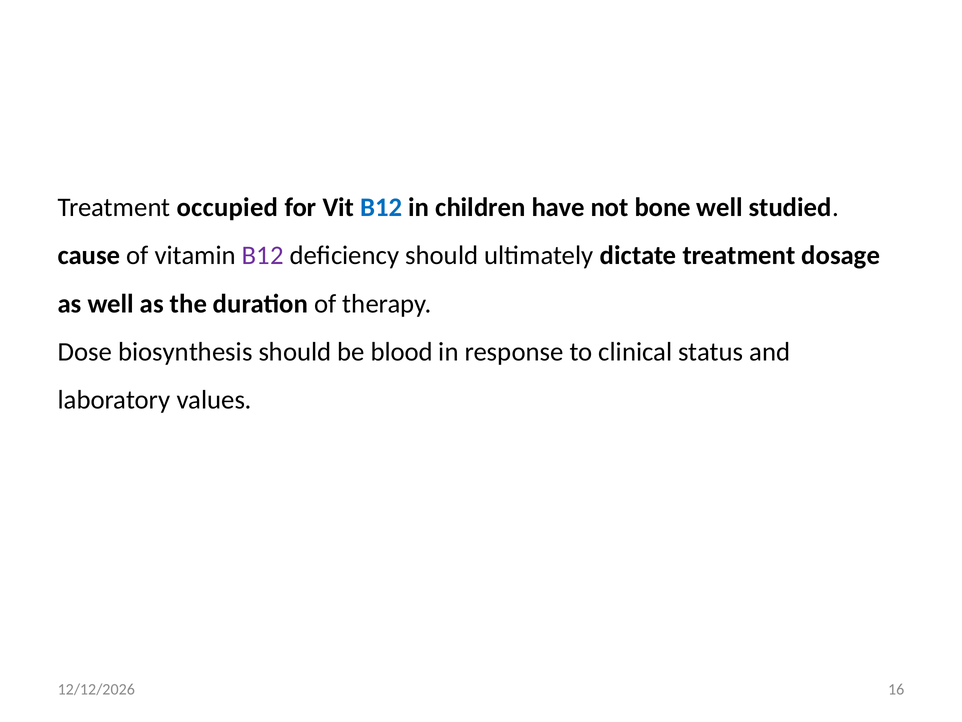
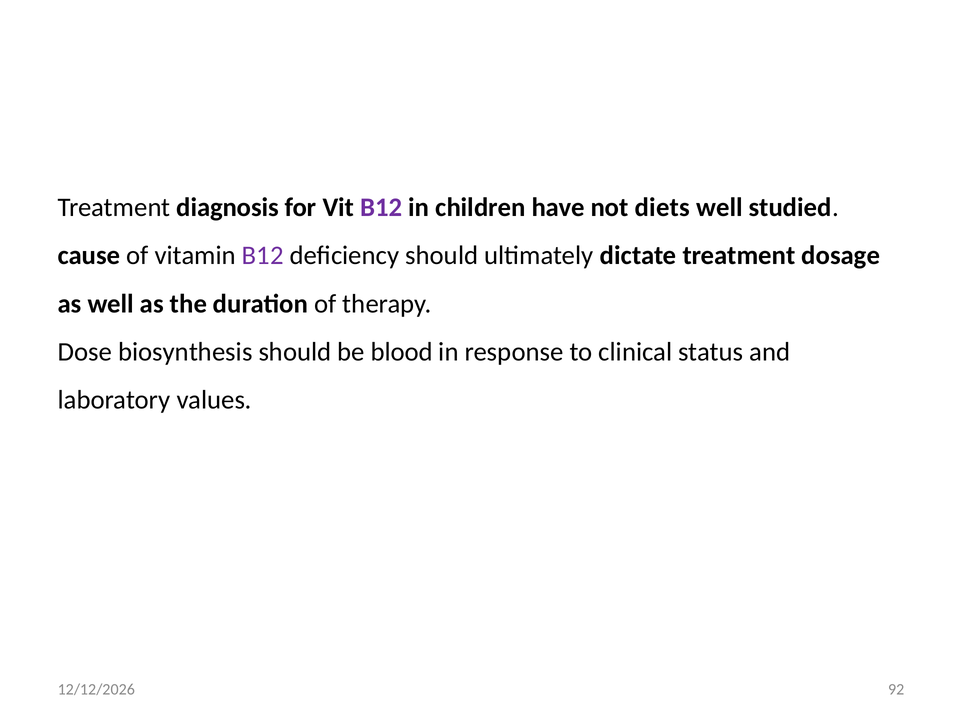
occupied: occupied -> diagnosis
B12 at (381, 207) colour: blue -> purple
bone: bone -> diets
16: 16 -> 92
